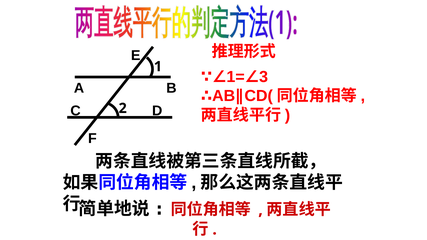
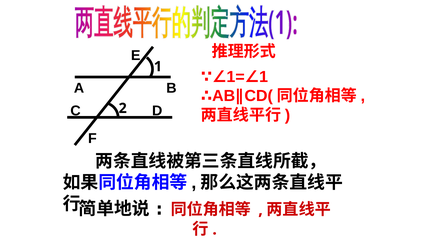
3 at (264, 77): 3 -> 1
